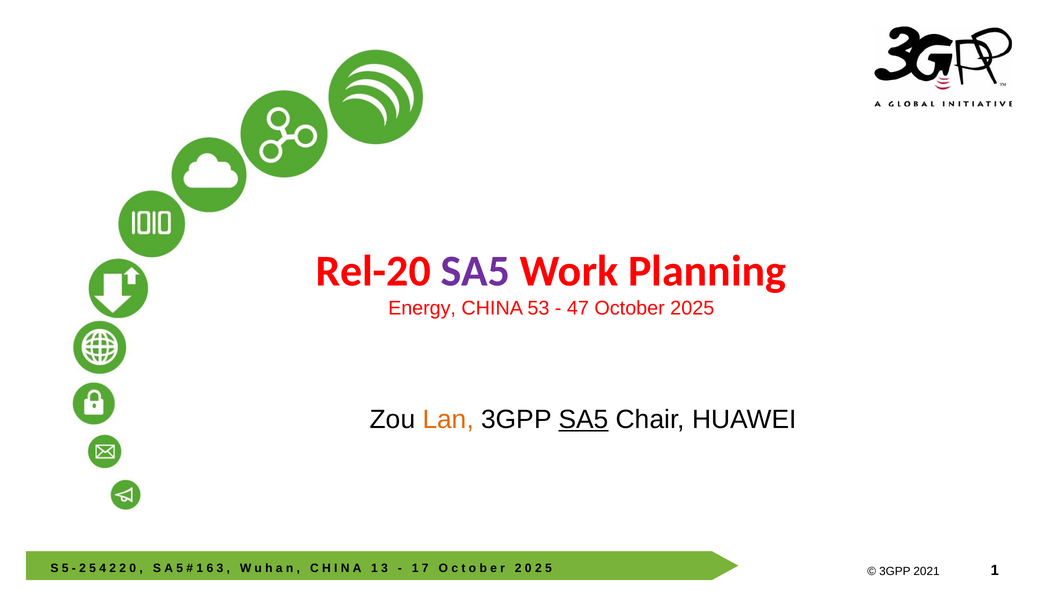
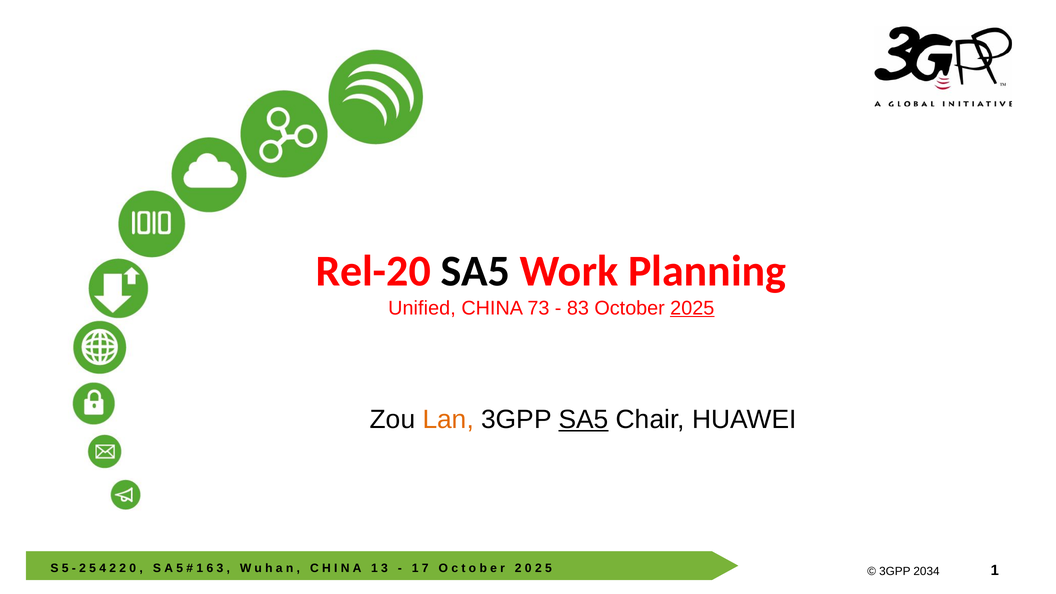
SA5 at (475, 271) colour: purple -> black
Energy: Energy -> Unified
53: 53 -> 73
47: 47 -> 83
2025 underline: none -> present
2021: 2021 -> 2034
